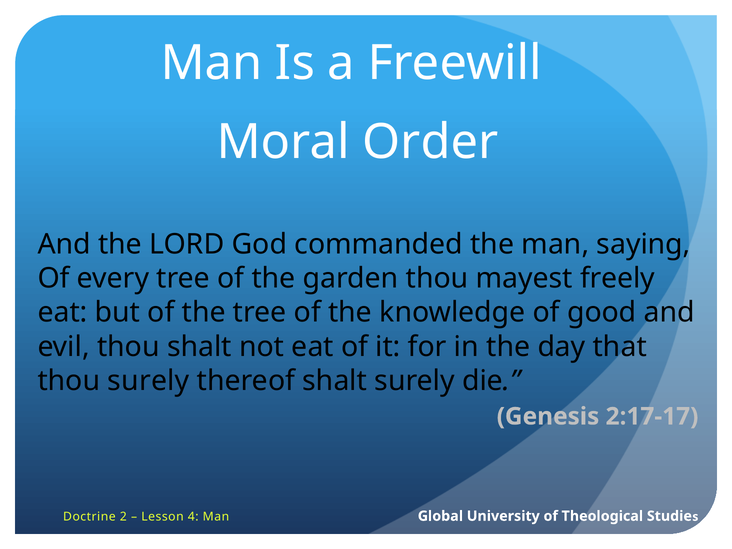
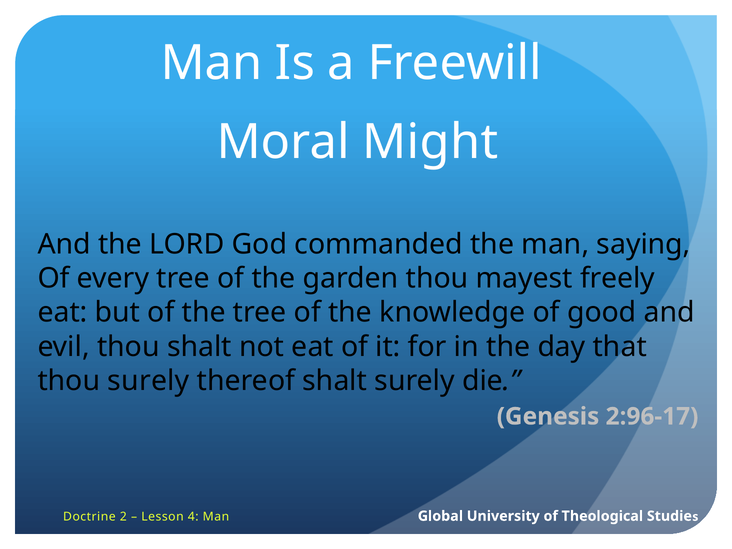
Order: Order -> Might
2:17-17: 2:17-17 -> 2:96-17
